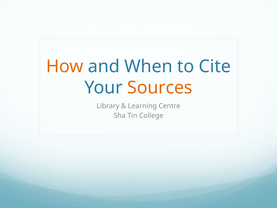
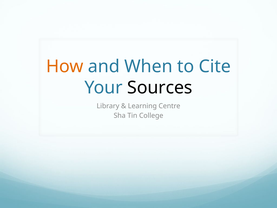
Sources colour: orange -> black
